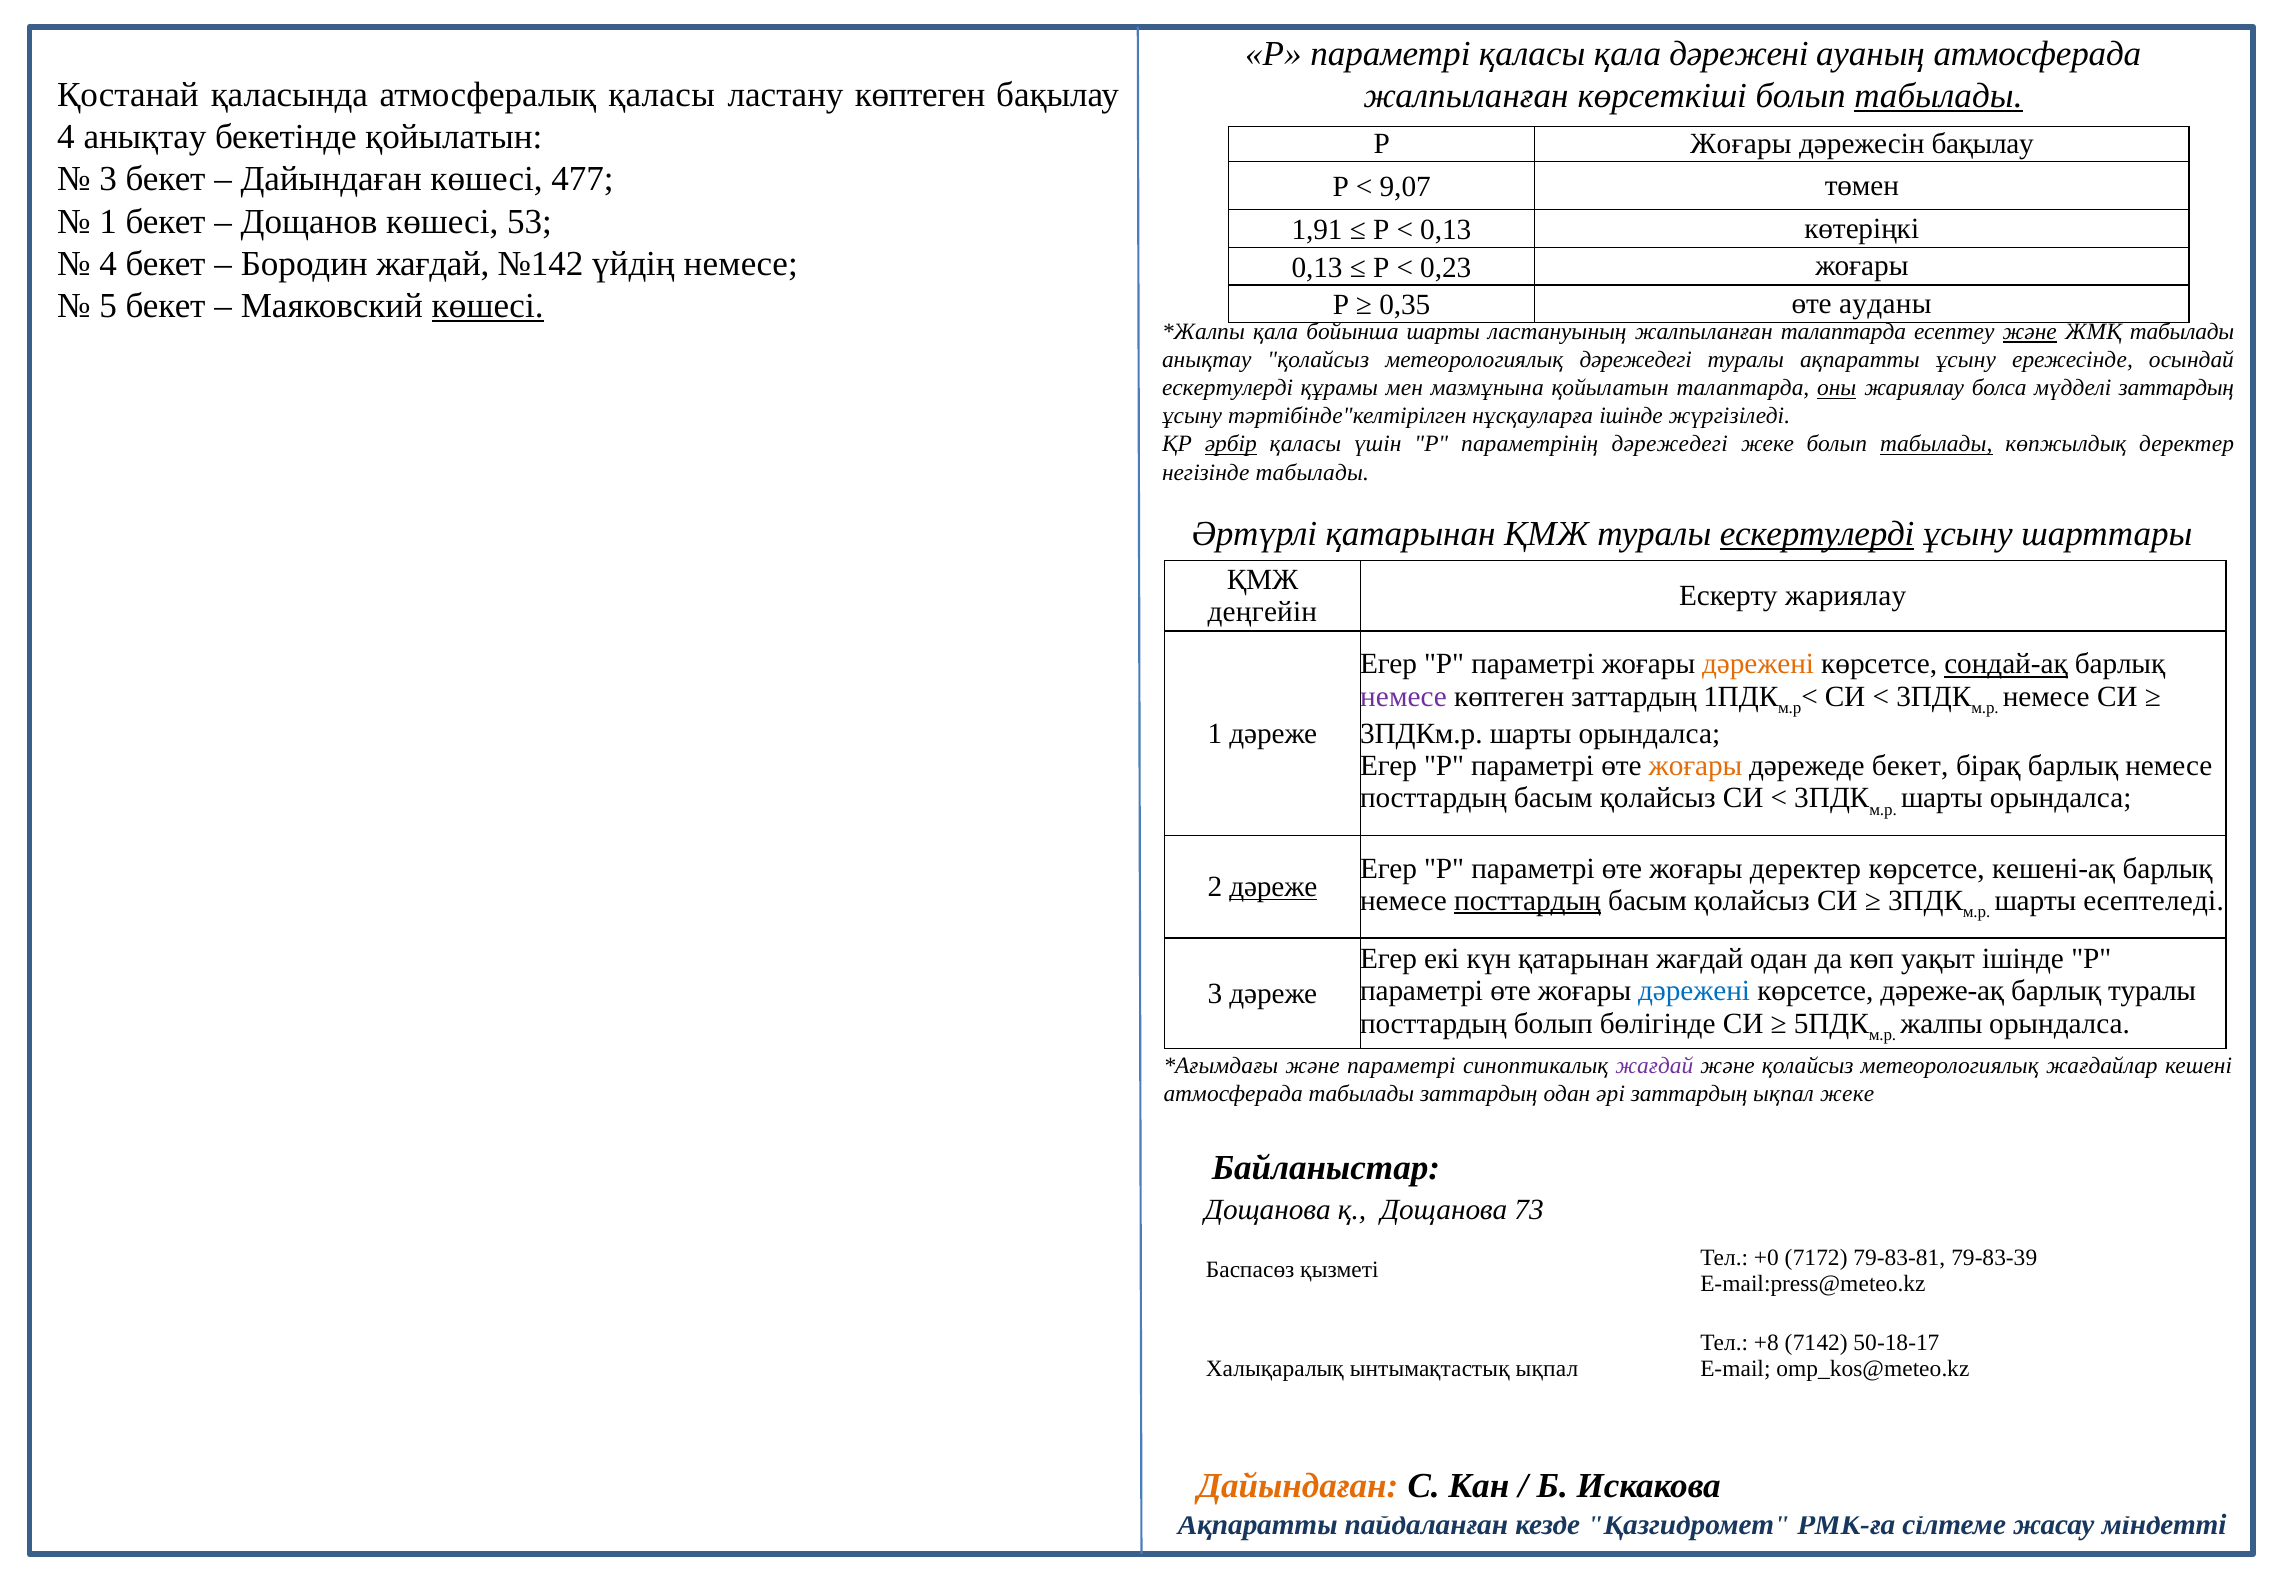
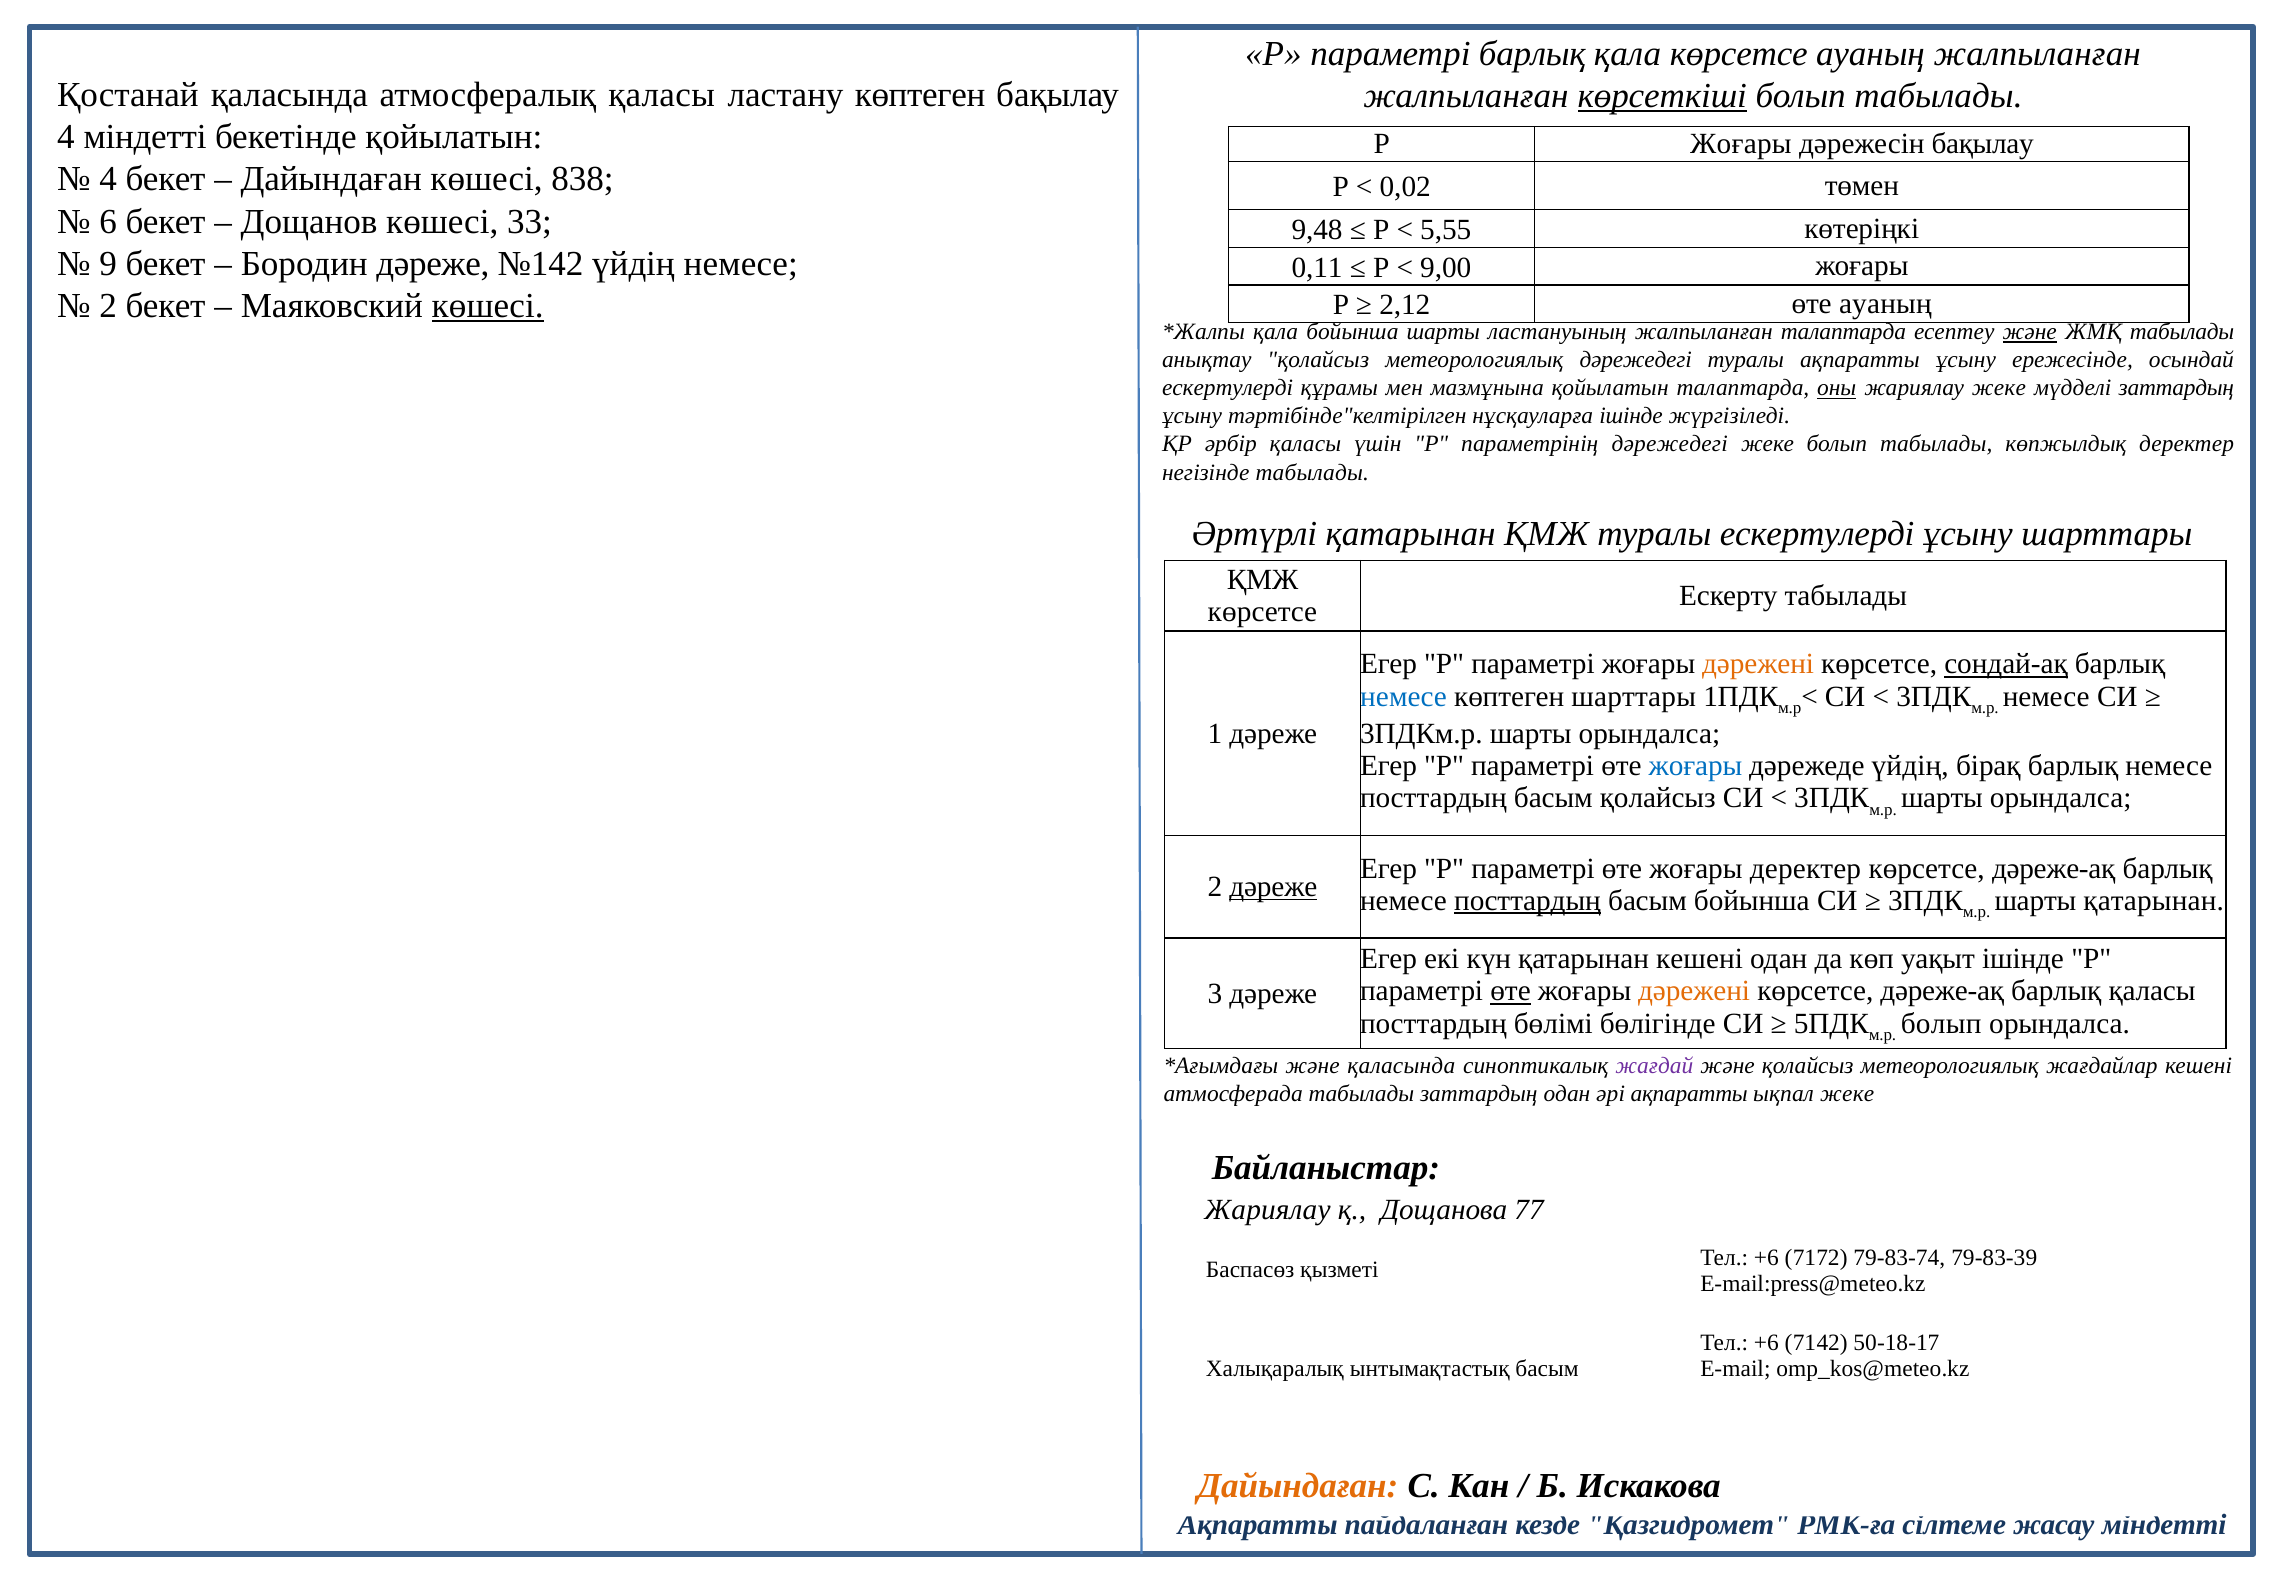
параметрі қаласы: қаласы -> барлық
қала дәрежені: дәрежені -> көрсетсе
ауаның атмосферада: атмосферада -> жалпыланған
көрсеткіші underline: none -> present
табылады at (1939, 96) underline: present -> none
4 анықтау: анықтау -> міндетті
3 at (108, 179): 3 -> 4
477: 477 -> 838
9,07: 9,07 -> 0,02
1 at (108, 221): 1 -> 6
53: 53 -> 33
1,91: 1,91 -> 9,48
0,13 at (1446, 230): 0,13 -> 5,55
4 at (108, 264): 4 -> 9
Бородин жағдай: жағдай -> дәреже
0,13 at (1317, 267): 0,13 -> 0,11
0,23: 0,23 -> 9,00
5 at (108, 306): 5 -> 2
0,35: 0,35 -> 2,12
өте ауданы: ауданы -> ауаның
жариялау болса: болса -> жеке
әрбір underline: present -> none
табылады at (1936, 444) underline: present -> none
ескертулерді at (1817, 534) underline: present -> none
Ескерту жариялау: жариялау -> табылады
деңгейін at (1262, 612): деңгейін -> көрсетсе
немесе at (1403, 696) colour: purple -> blue
көптеген заттардың: заттардың -> шарттары
жоғары at (1695, 765) colour: orange -> blue
дәрежеде бекет: бекет -> үйдің
кешені-ақ at (2054, 868): кешені-ақ -> дәреже-ақ
қолайсыз at (1752, 900): қолайсыз -> бойынша
шарты есептеледі: есептеледі -> қатарынан
қатарынан жағдай: жағдай -> кешені
өте at (1511, 991) underline: none -> present
дәрежені at (1694, 991) colour: blue -> orange
барлық туралы: туралы -> қаласы
посттардың болып: болып -> бөлімі
жалпы at (1941, 1023): жалпы -> болып
және параметрі: параметрі -> қаласында
әрі заттардың: заттардың -> ақпаратты
Дощанова at (1268, 1210): Дощанова -> Жариялау
73: 73 -> 77
+0 at (1766, 1257): +0 -> +6
79-83-81: 79-83-81 -> 79-83-74
+8 at (1766, 1342): +8 -> +6
ынтымақтастық ықпал: ықпал -> басым
